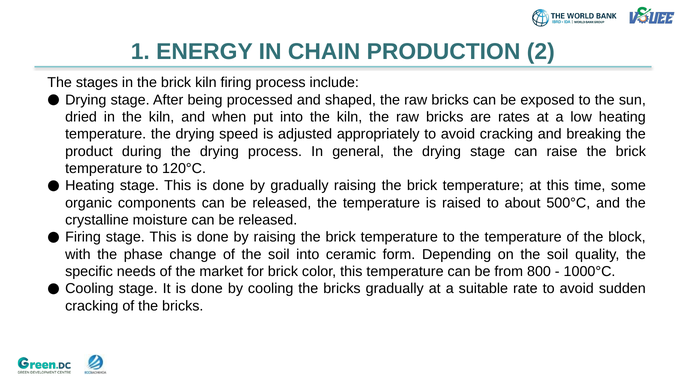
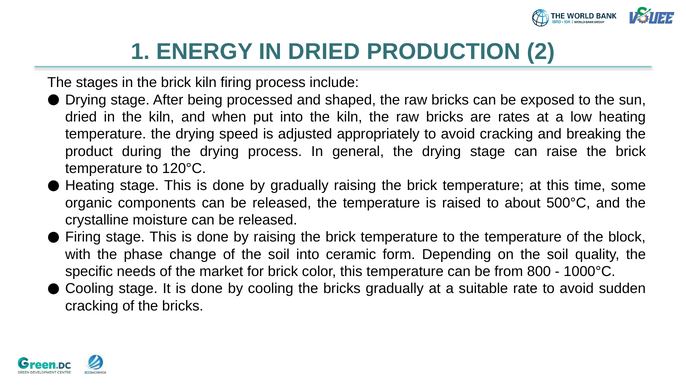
IN CHAIN: CHAIN -> DRIED
